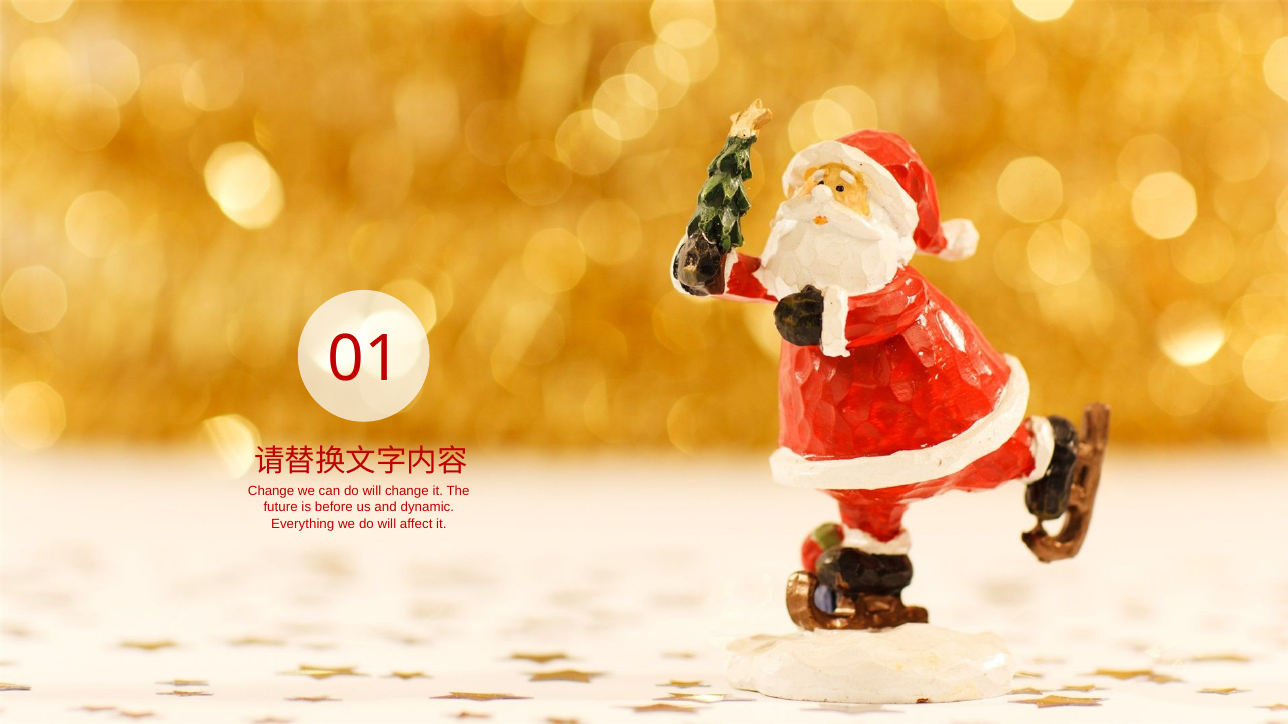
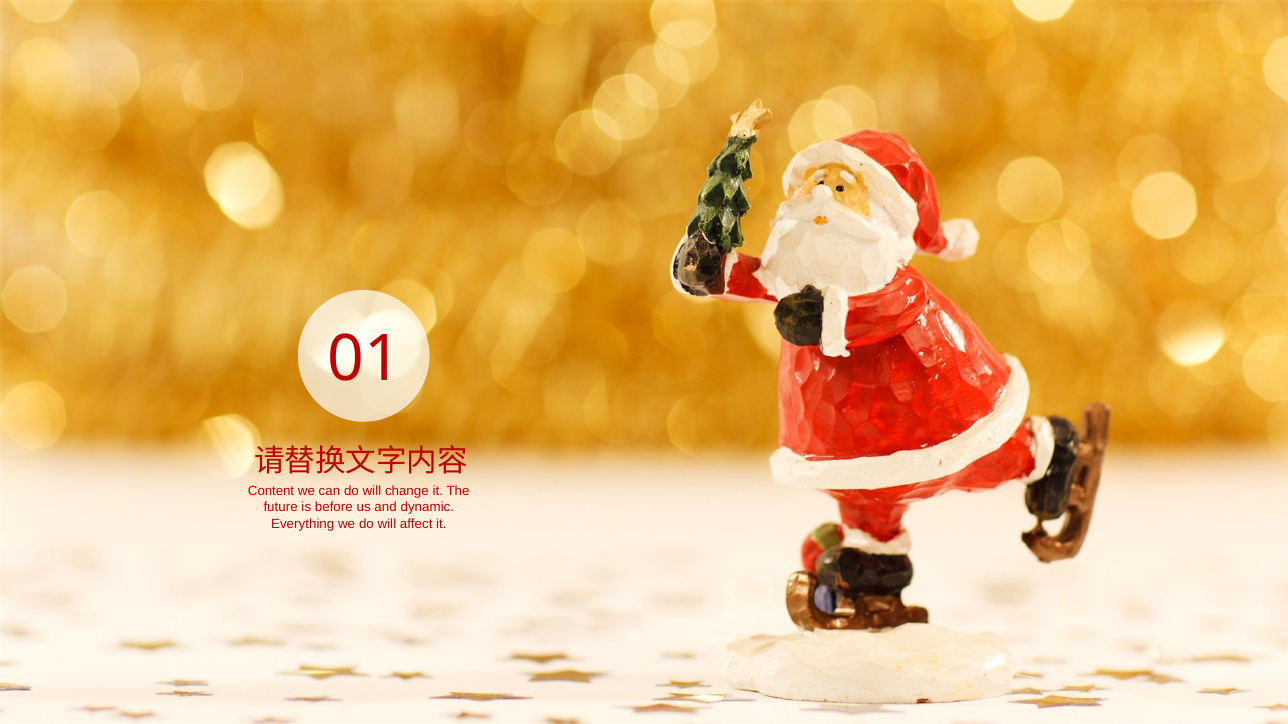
Change at (271, 492): Change -> Content
